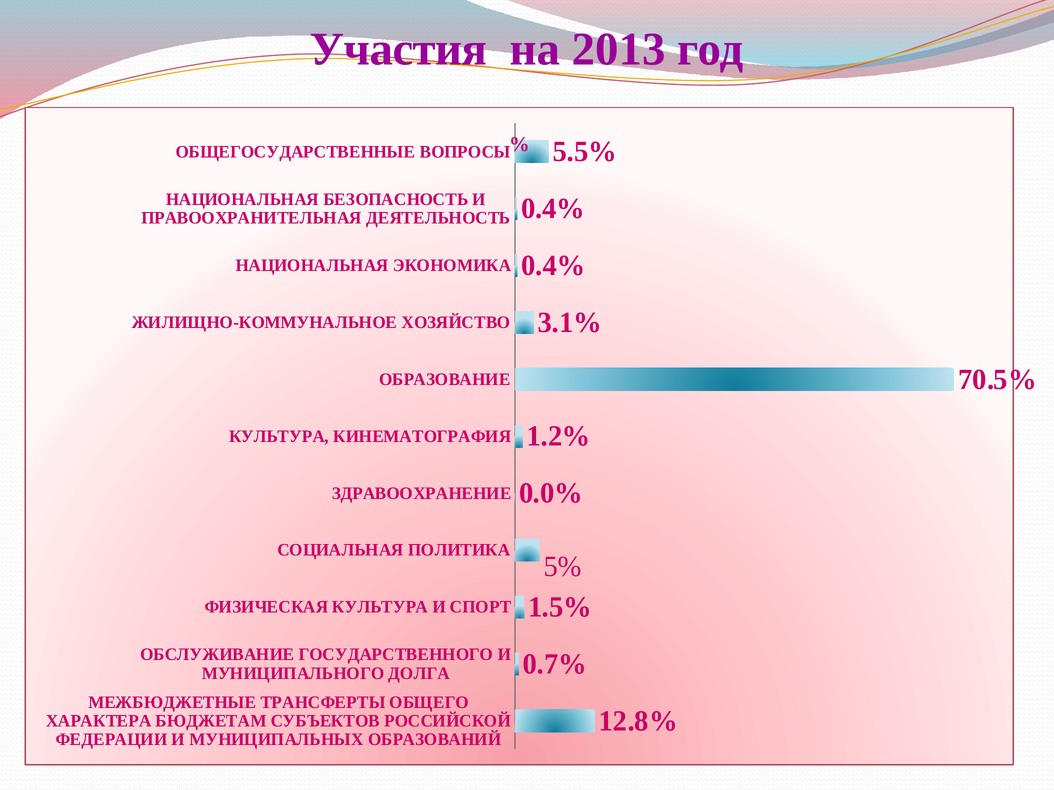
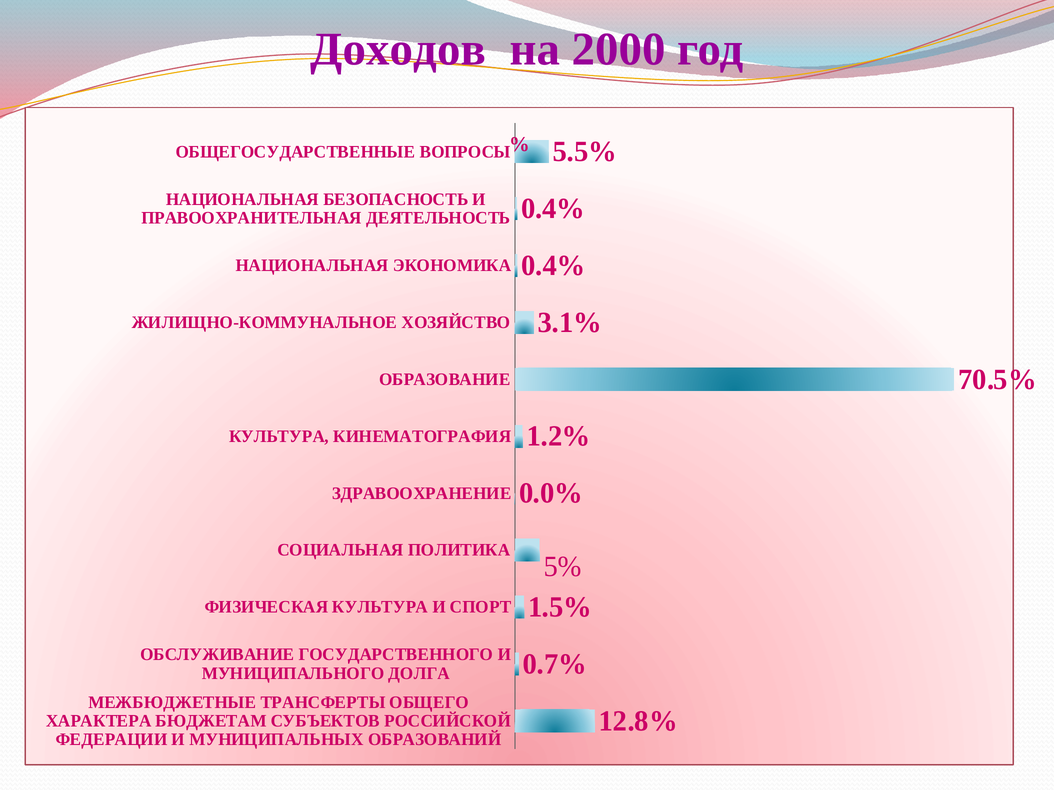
Участия: Участия -> Доходов
2013: 2013 -> 2000
